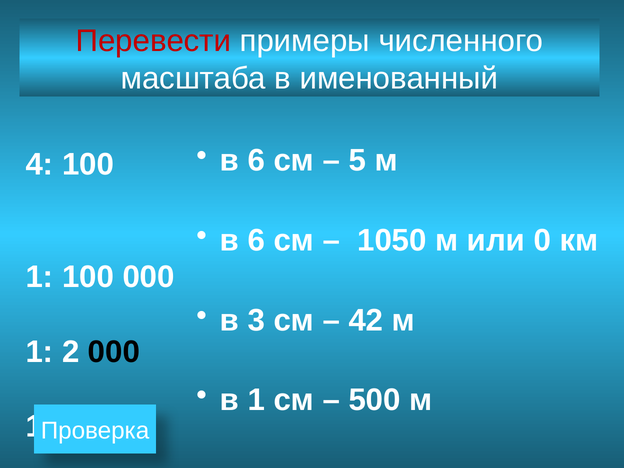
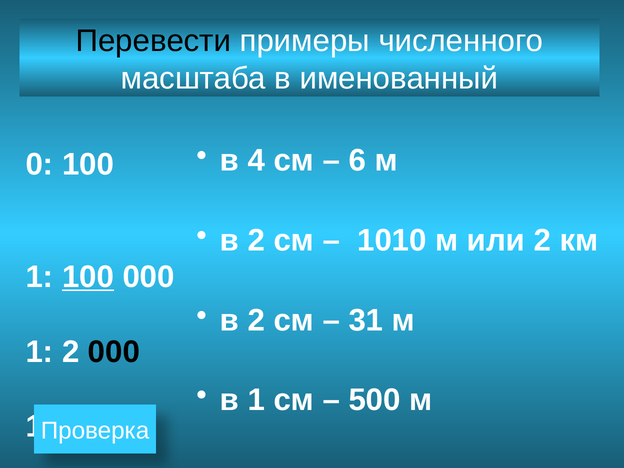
Перевести colour: red -> black
6 at (256, 161): 6 -> 4
5: 5 -> 6
4: 4 -> 0
6 at (256, 240): 6 -> 2
1050: 1050 -> 1010
или 0: 0 -> 2
100 at (88, 277) underline: none -> present
3 at (256, 320): 3 -> 2
42: 42 -> 31
